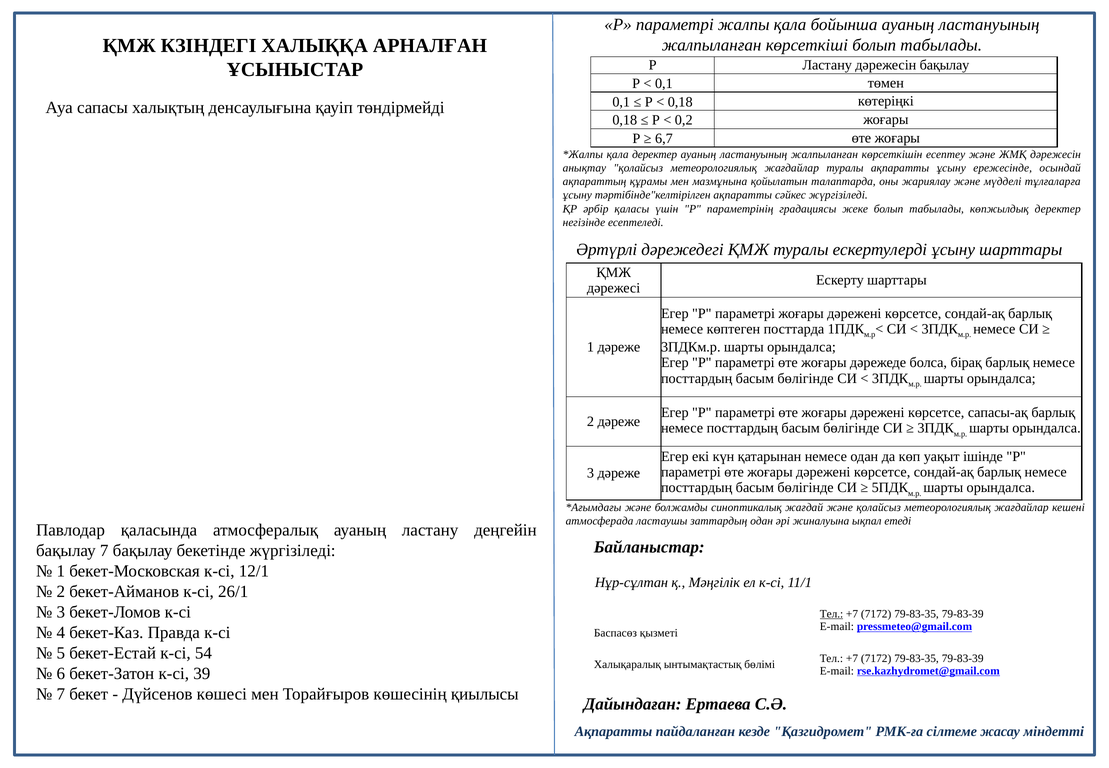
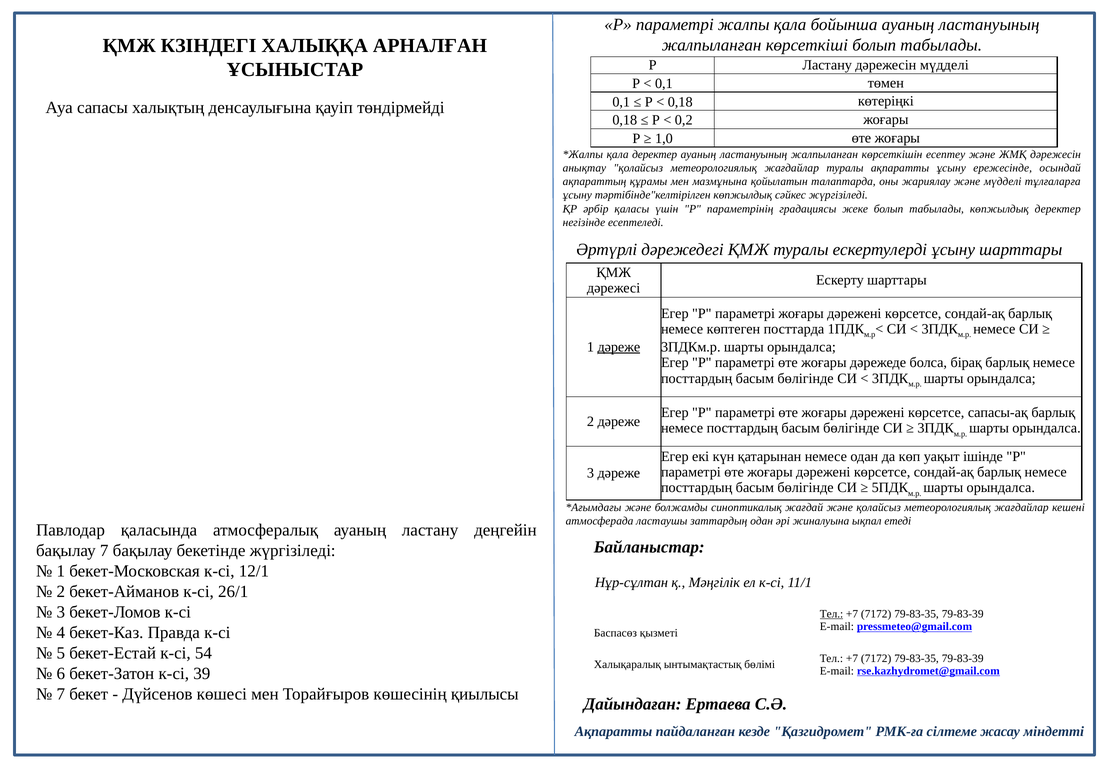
дәрежесін бақылау: бақылау -> мүдделі
6,7: 6,7 -> 1,0
тәртібінде"келтірілген ақпаратты: ақпаратты -> көпжылдық
дәреже at (619, 347) underline: none -> present
